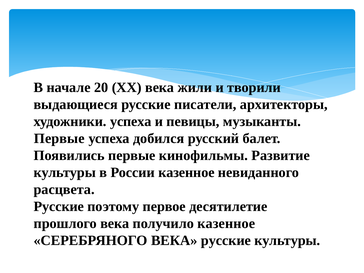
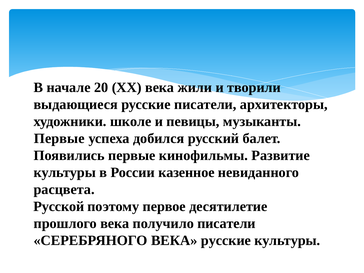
художники успеха: успеха -> школе
Русские at (59, 207): Русские -> Русской
получило казенное: казенное -> писатели
